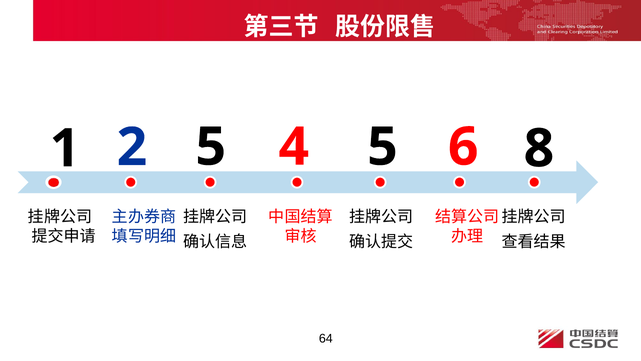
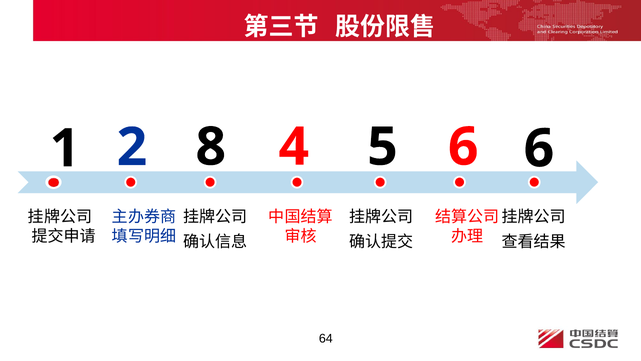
6 8: 8 -> 6
2 5: 5 -> 8
